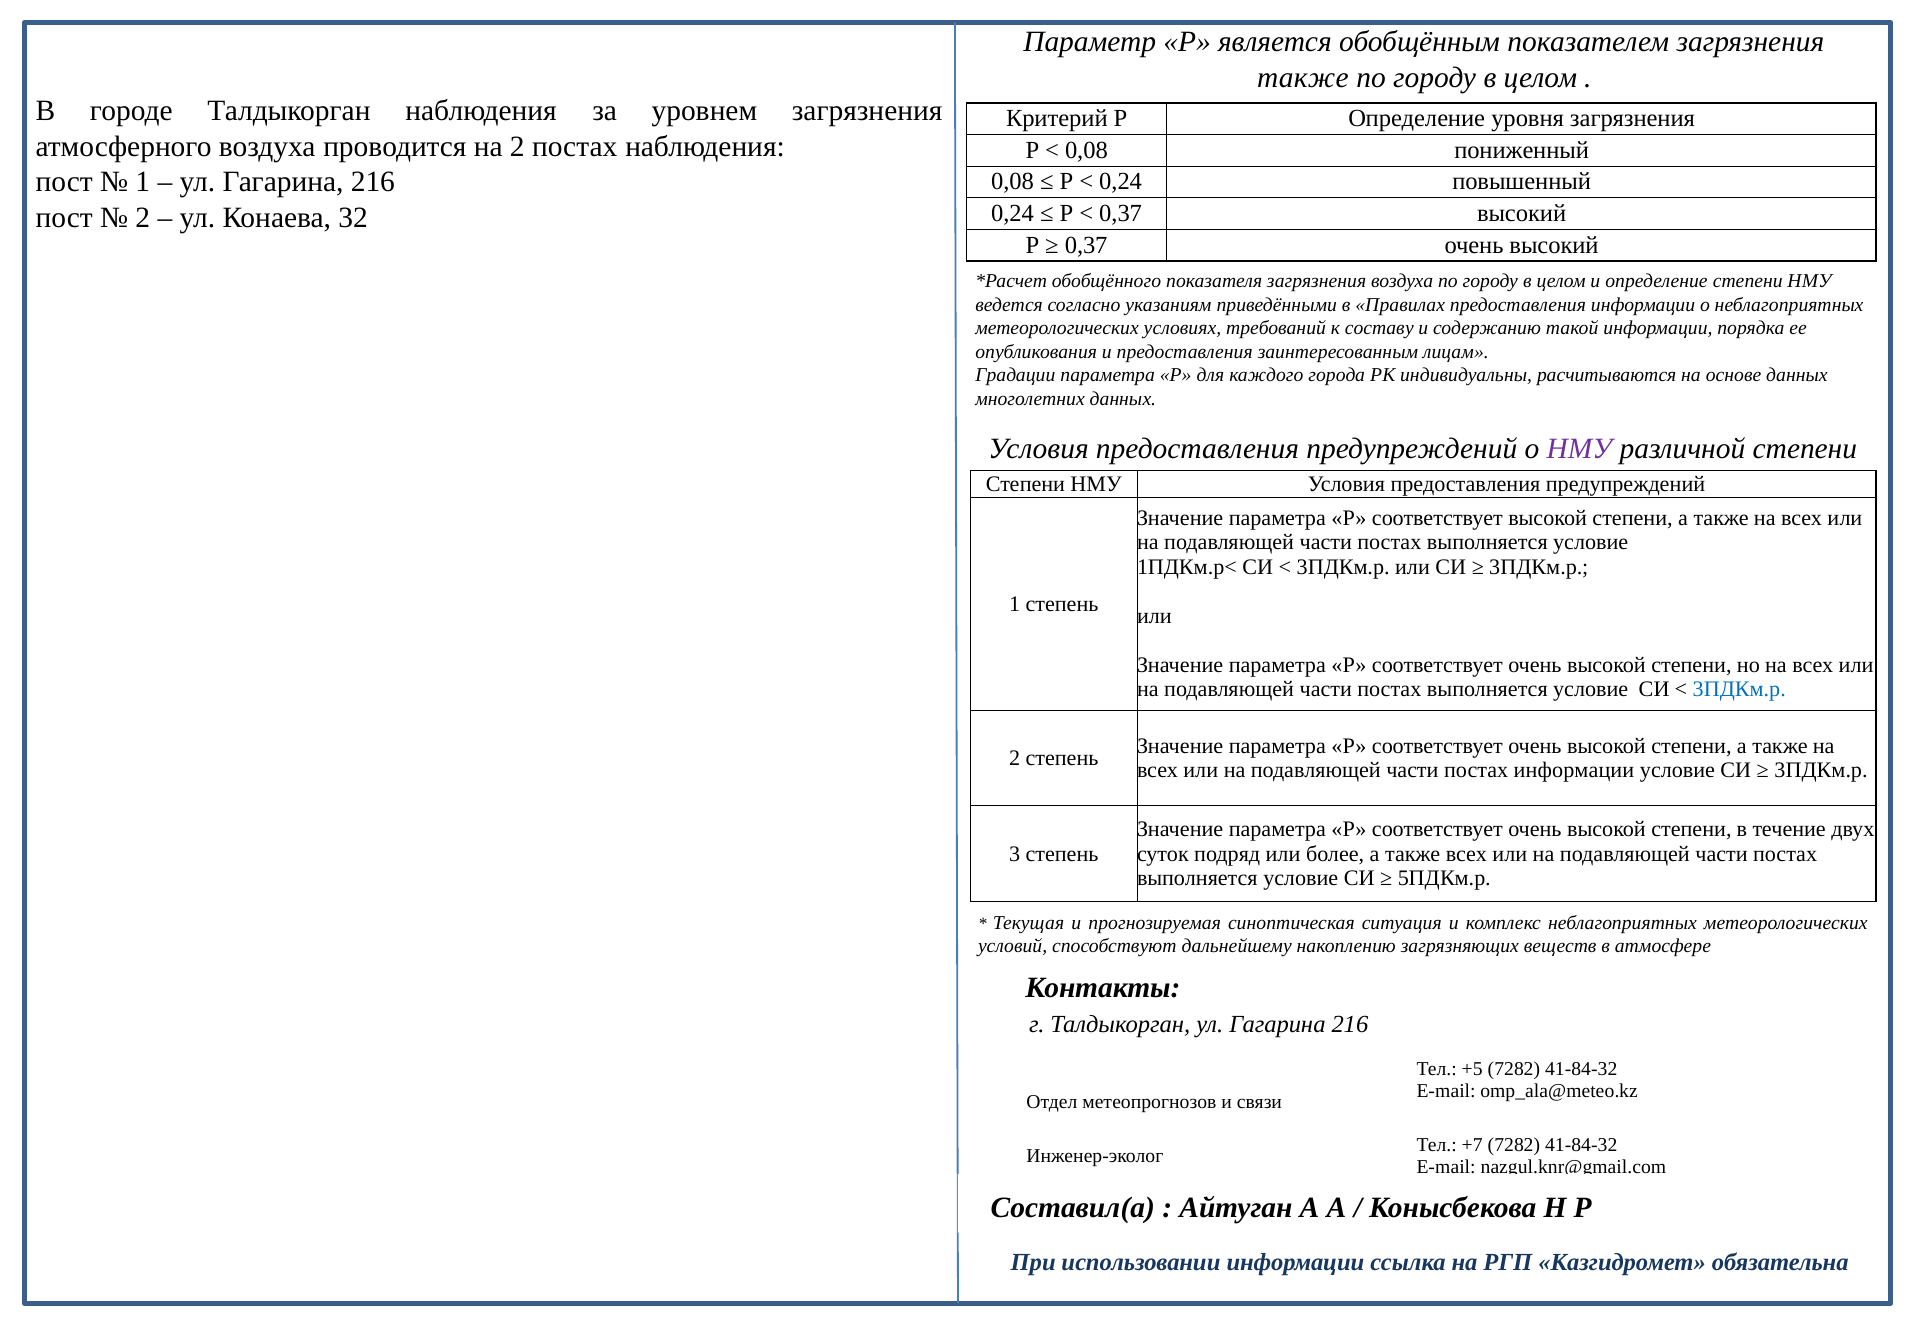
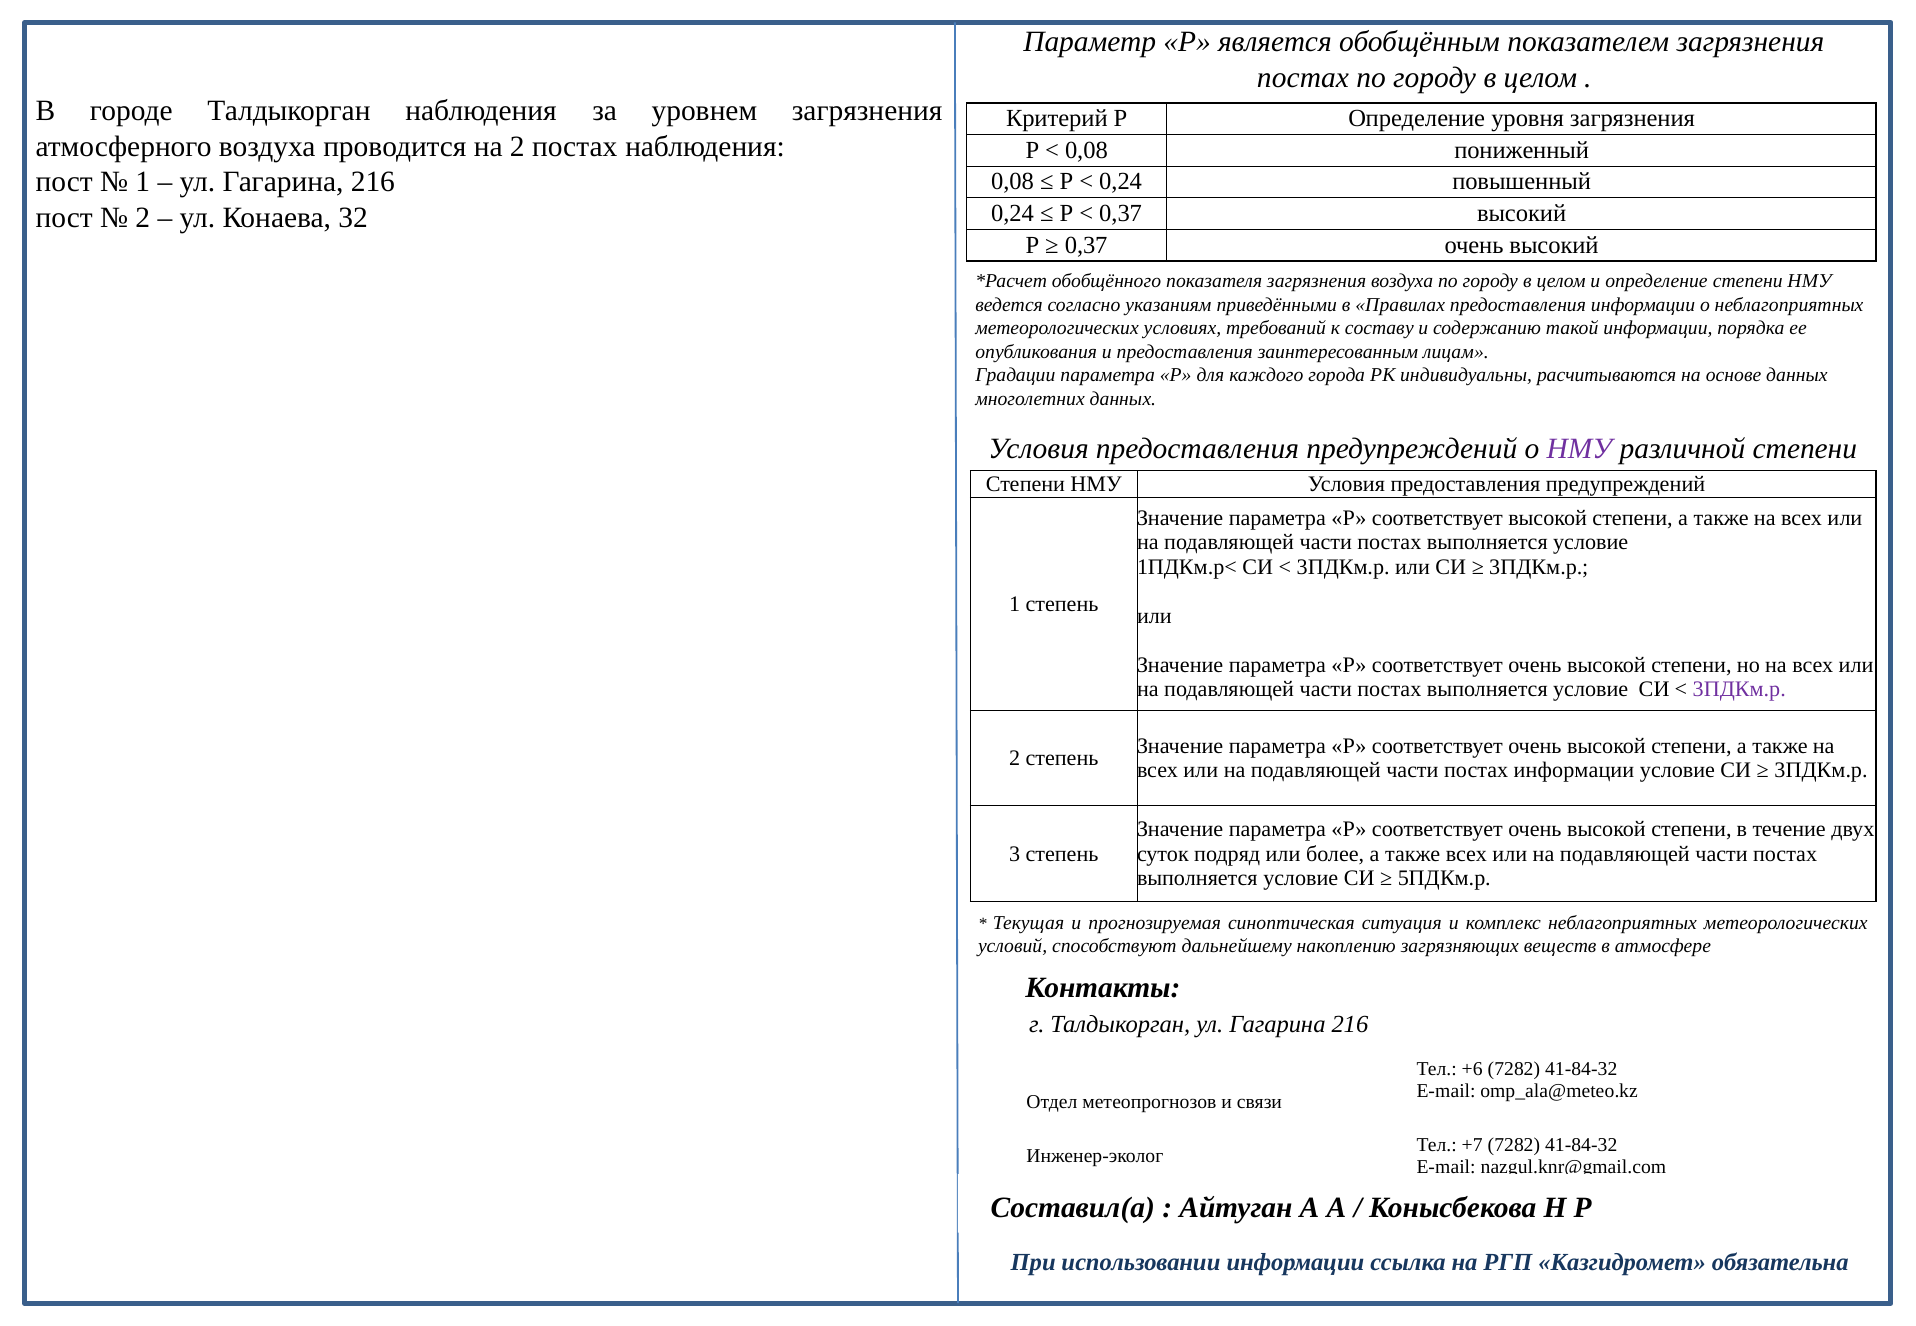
также at (1303, 77): также -> постах
3ПДКм.р at (1739, 690) colour: blue -> purple
+5: +5 -> +6
